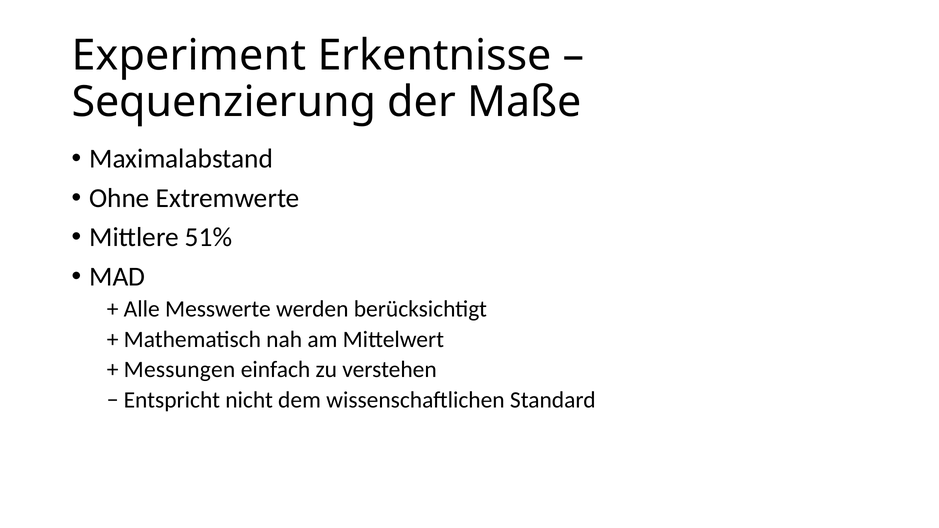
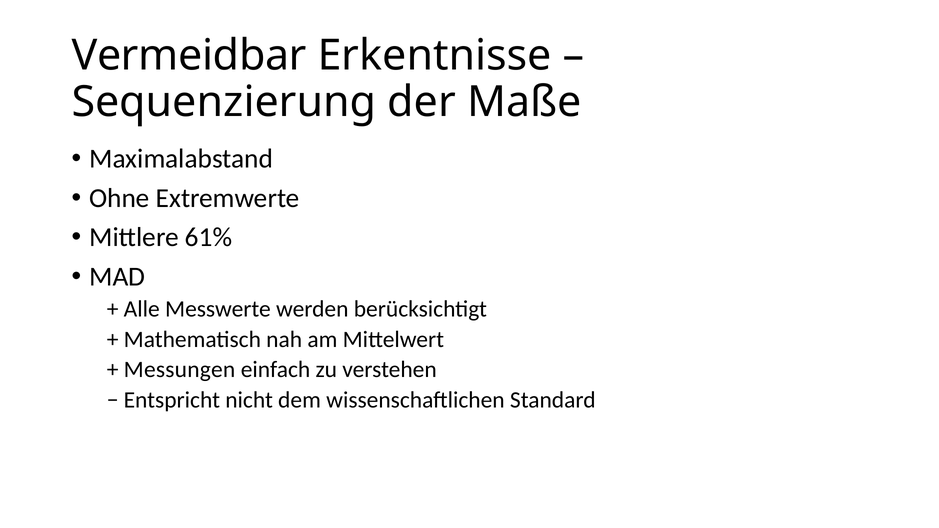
Experiment: Experiment -> Vermeidbar
51%: 51% -> 61%
